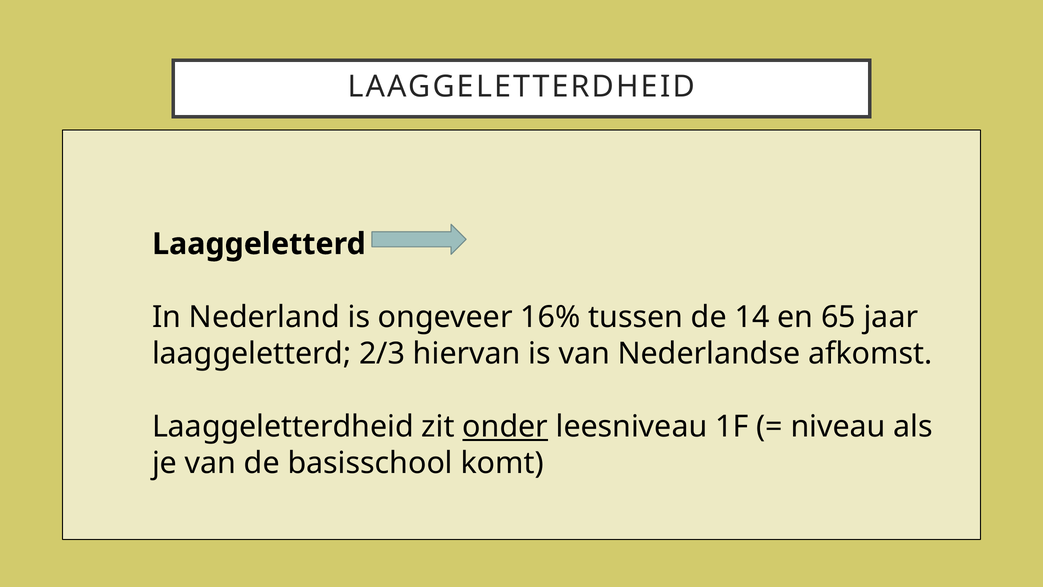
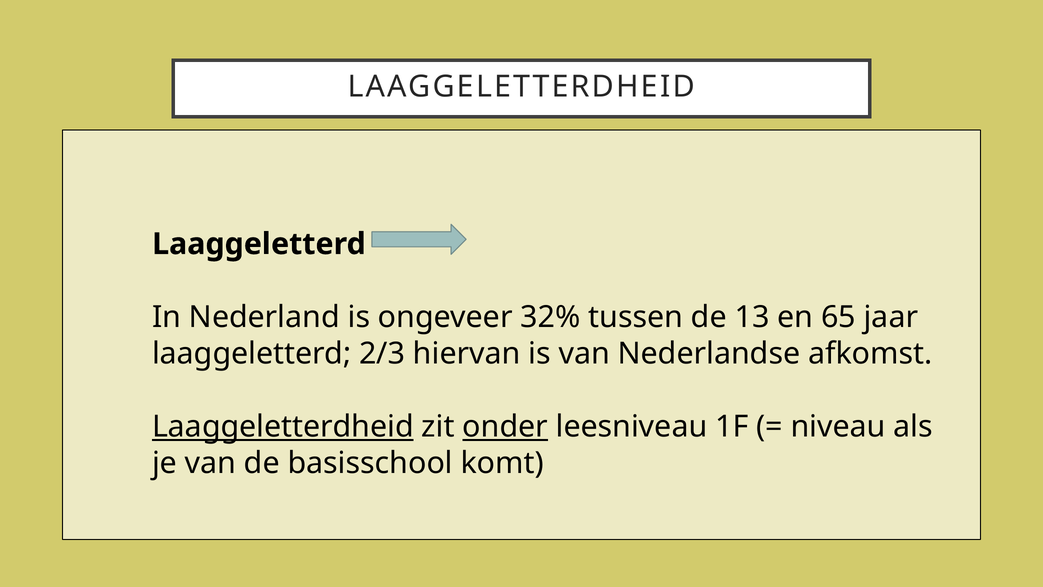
16%: 16% -> 32%
14: 14 -> 13
Laaggeletterdheid at (283, 427) underline: none -> present
